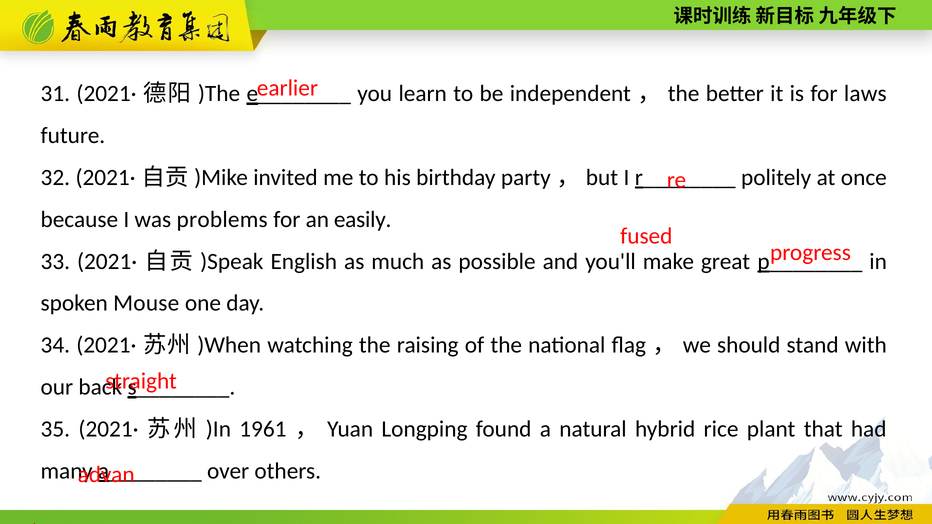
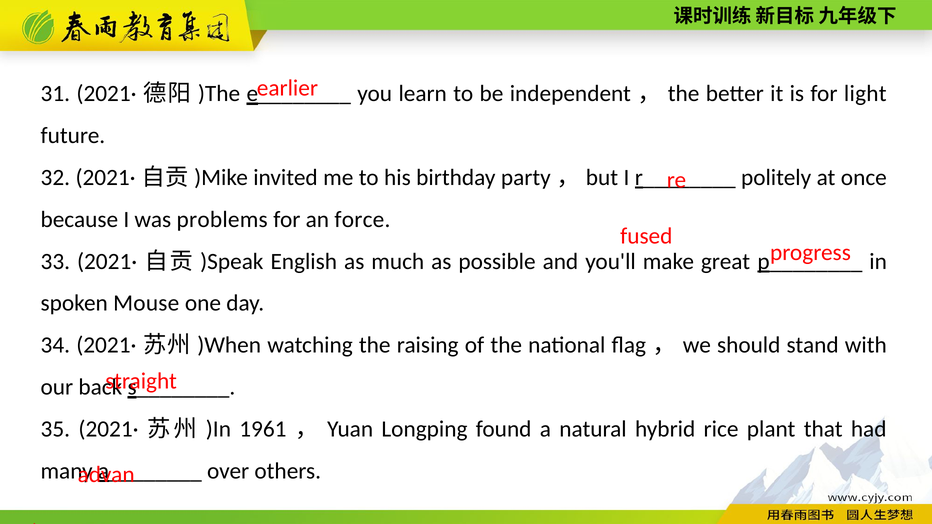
laws: laws -> light
easily: easily -> force
